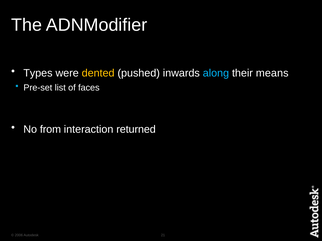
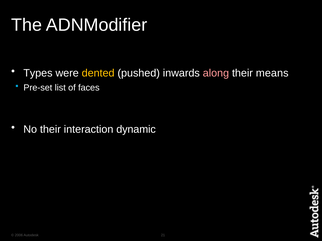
along colour: light blue -> pink
No from: from -> their
returned: returned -> dynamic
